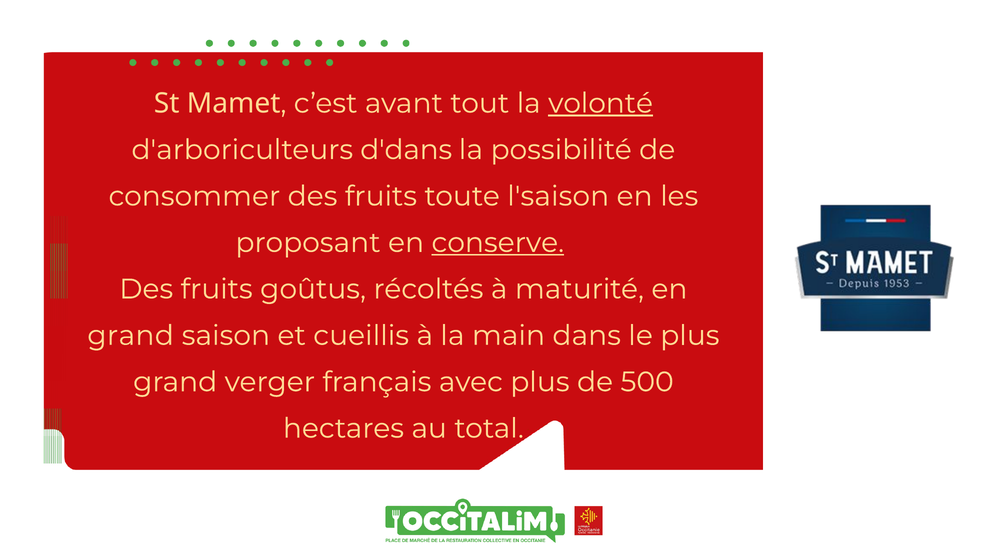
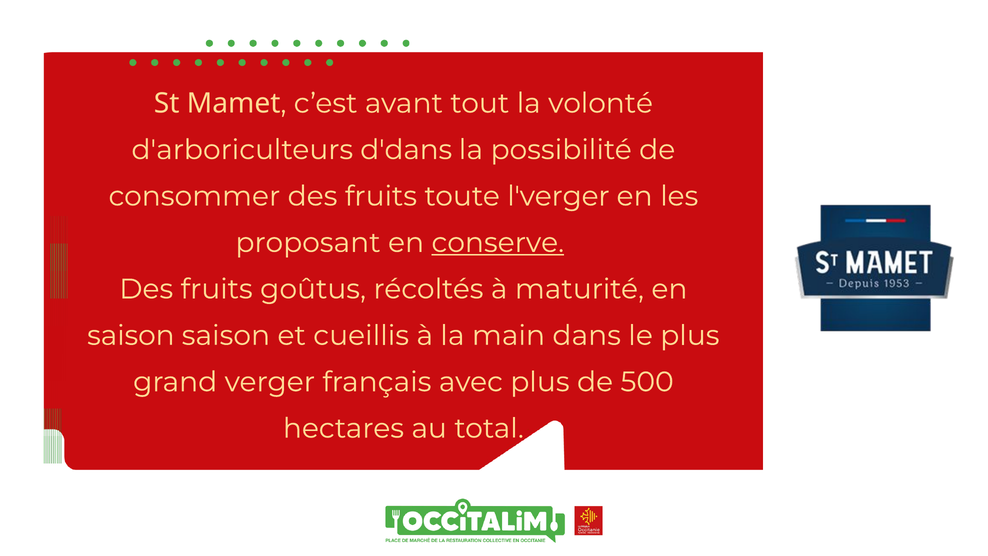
volonté underline: present -> none
l'saison: l'saison -> l'verger
grand at (131, 335): grand -> saison
